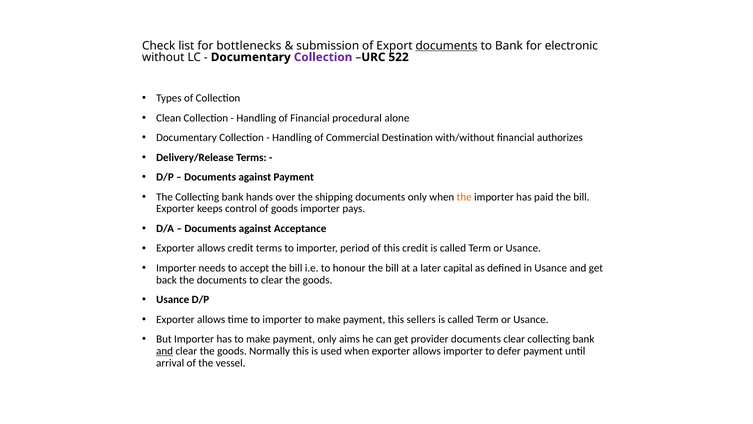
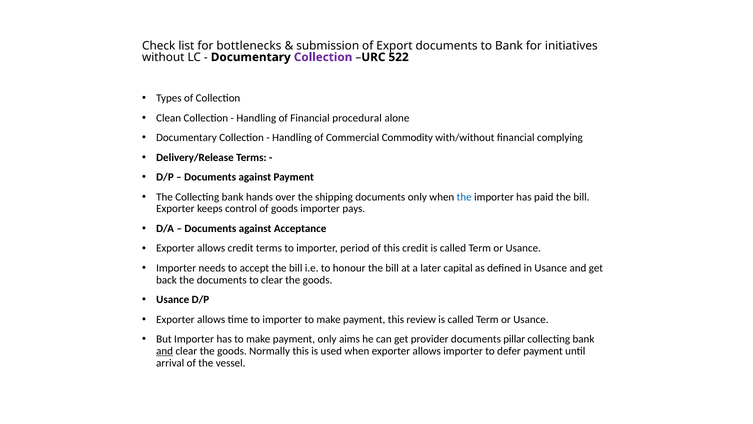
documents at (447, 46) underline: present -> none
electronic: electronic -> initiatives
Destination: Destination -> Commodity
authorizes: authorizes -> complying
the at (464, 197) colour: orange -> blue
sellers: sellers -> review
documents clear: clear -> pillar
